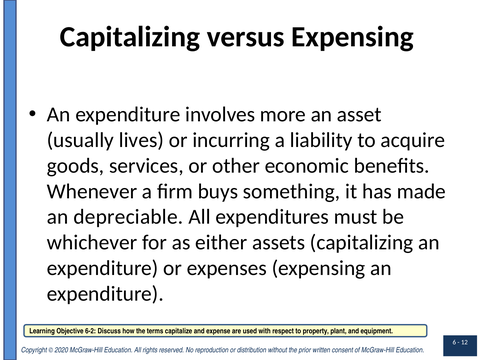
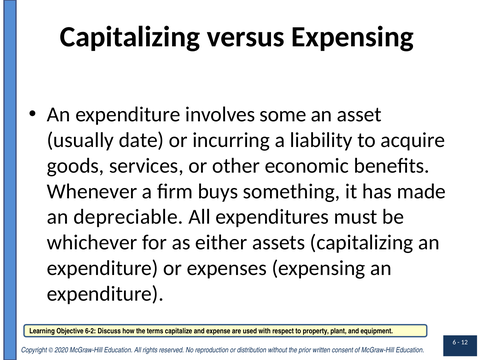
more: more -> some
lives: lives -> date
